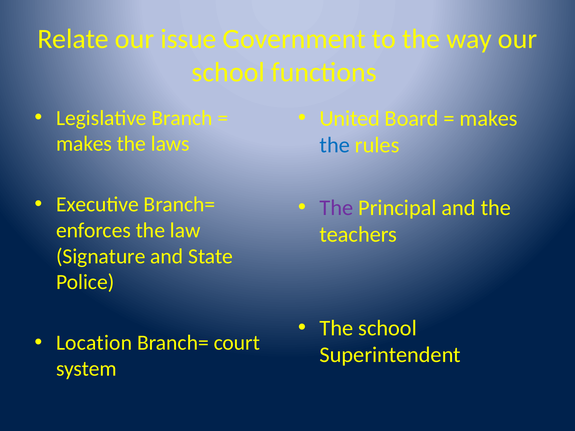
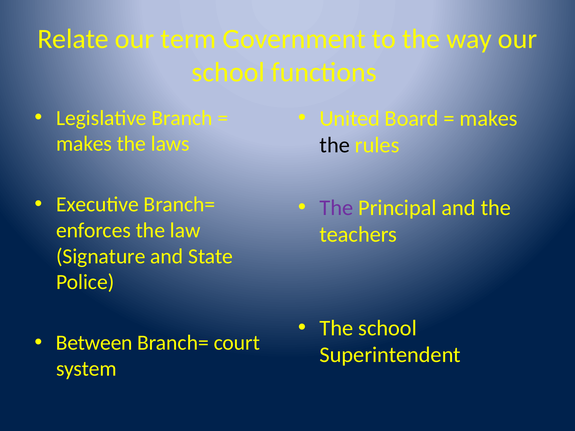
issue: issue -> term
the at (335, 145) colour: blue -> black
Location: Location -> Between
